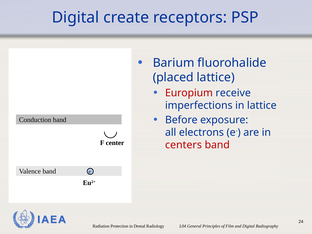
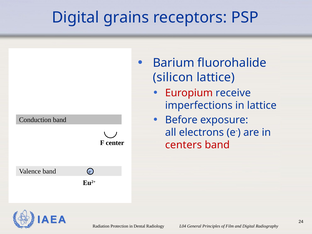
create: create -> grains
placed: placed -> silicon
